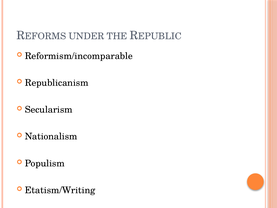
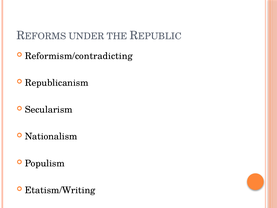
Reformism/incomparable: Reformism/incomparable -> Reformism/contradicting
